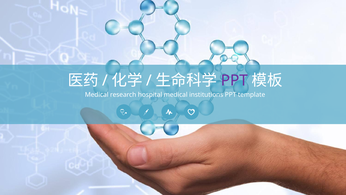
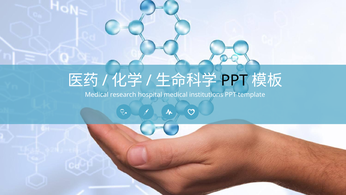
PPT at (234, 80) colour: purple -> black
